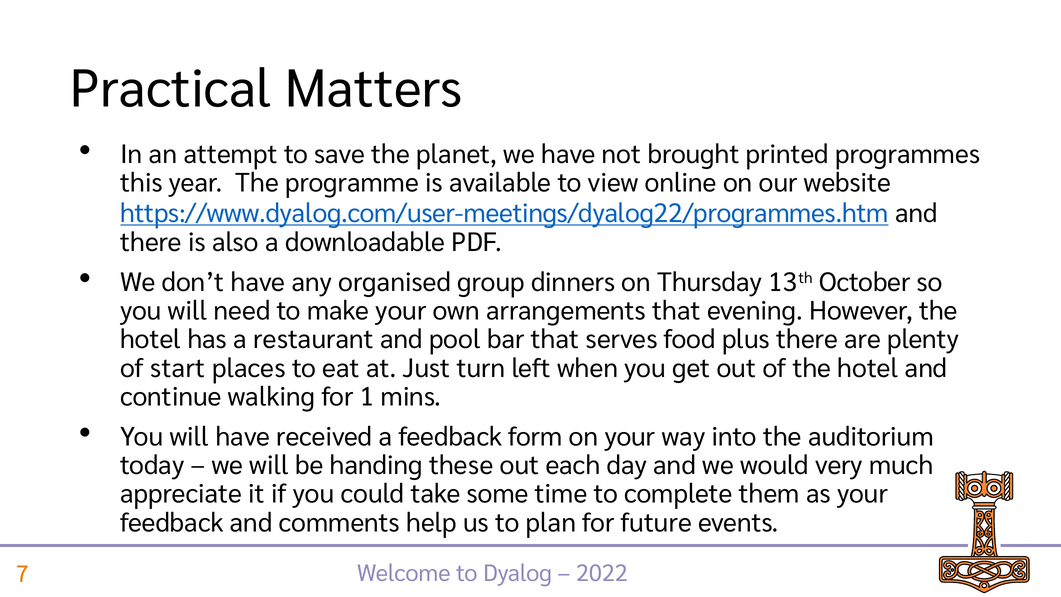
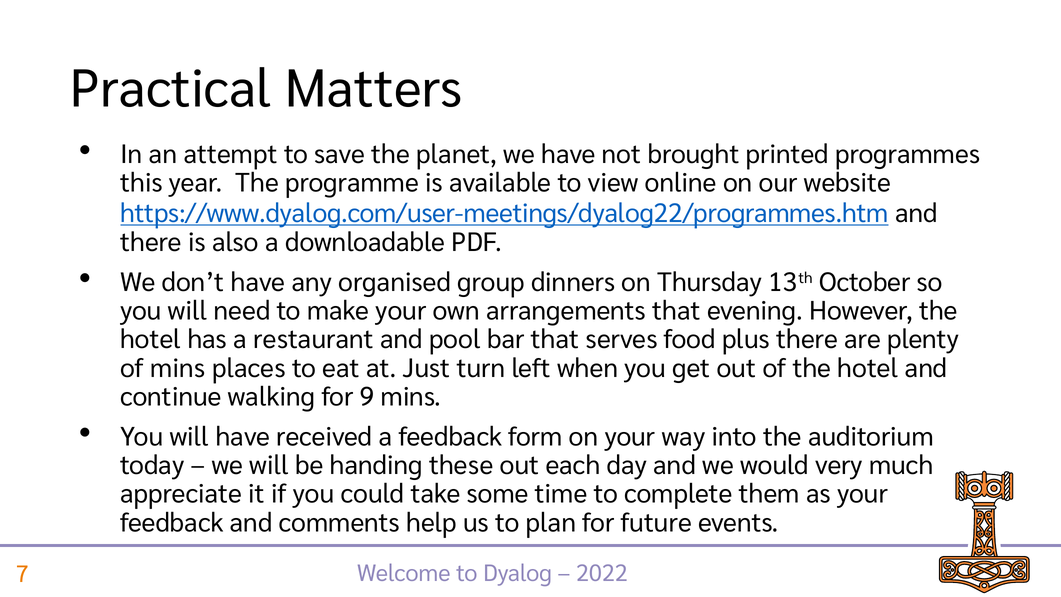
of start: start -> mins
1: 1 -> 9
